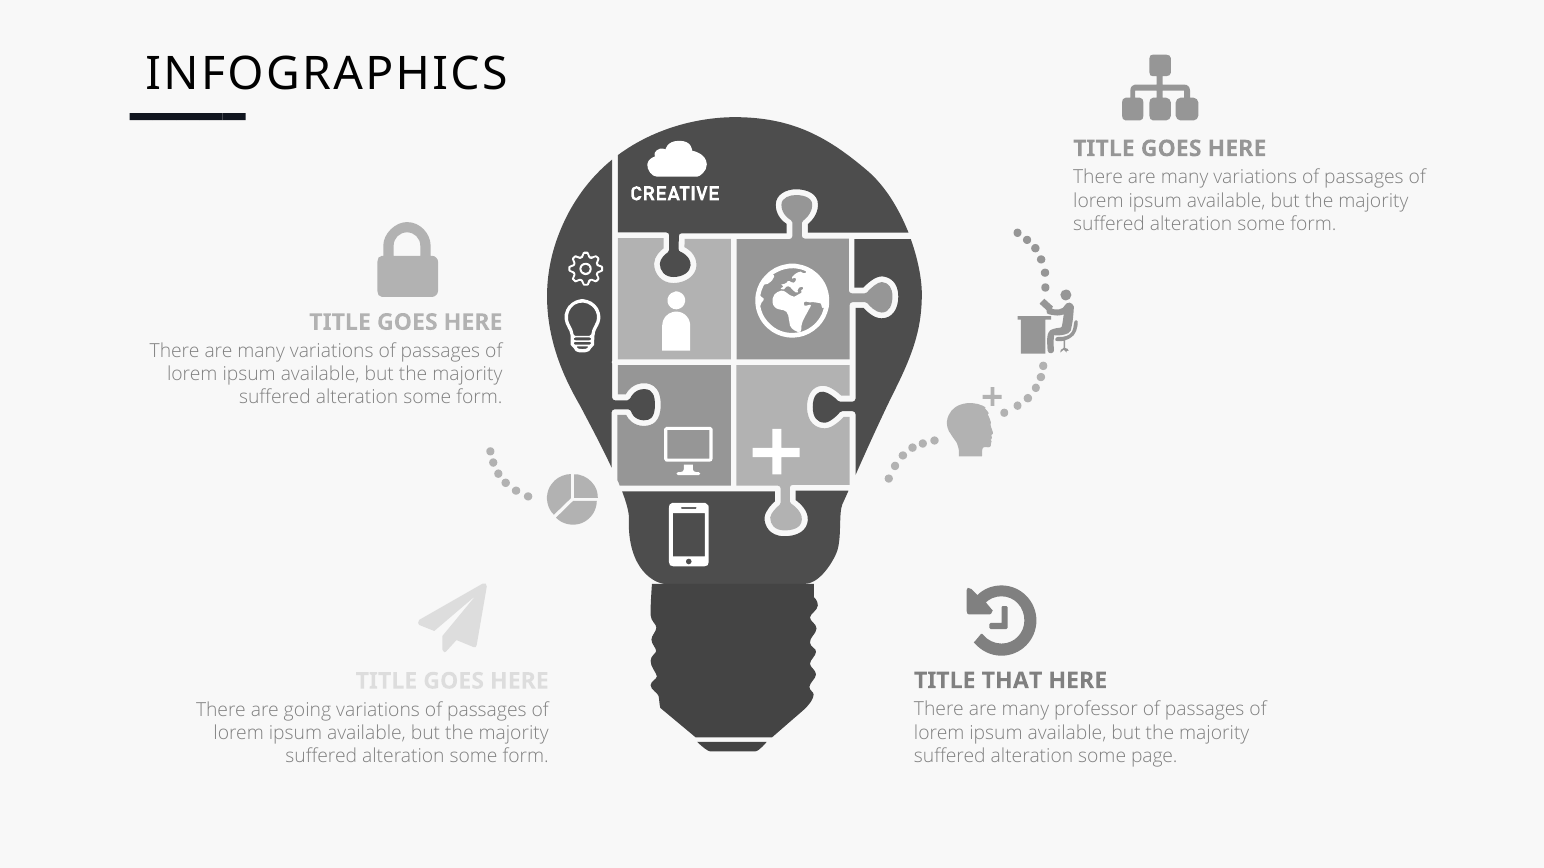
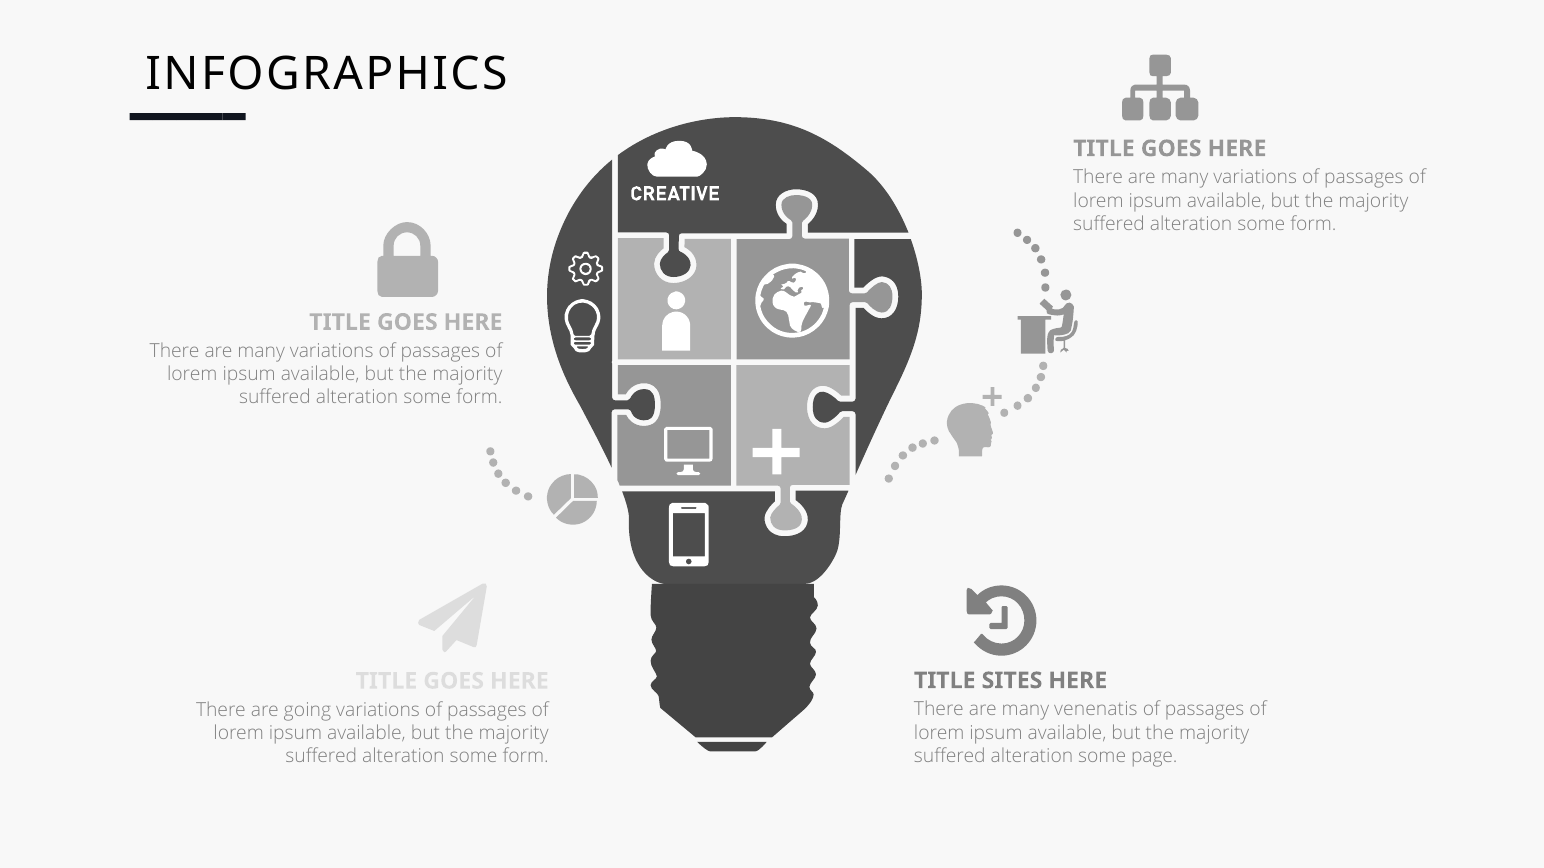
THAT: THAT -> SITES
professor: professor -> venenatis
